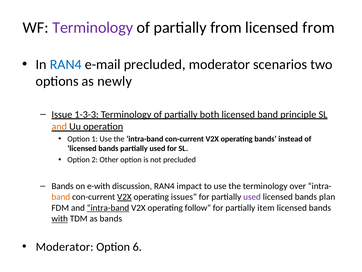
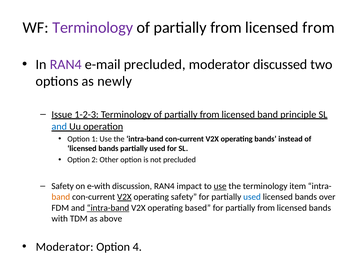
RAN4 at (66, 64) colour: blue -> purple
scenarios: scenarios -> discussed
1-3-3: 1-3-3 -> 1-2-3
both at (210, 114): both -> from
and at (59, 126) colour: orange -> blue
Bands at (63, 186): Bands -> Safety
use at (220, 186) underline: none -> present
over: over -> item
operating issues: issues -> safety
used at (252, 197) colour: purple -> blue
plan: plan -> over
follow: follow -> based
for partially item: item -> from
with underline: present -> none
as bands: bands -> above
6: 6 -> 4
